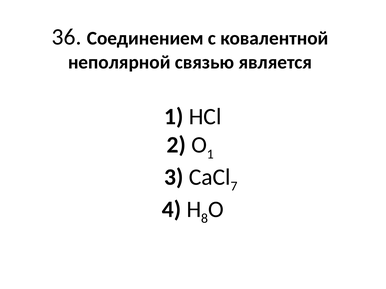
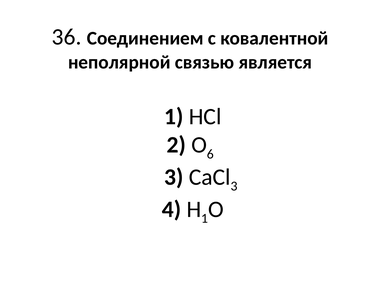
1 at (210, 154): 1 -> 6
7 at (234, 187): 7 -> 3
8 at (205, 219): 8 -> 1
